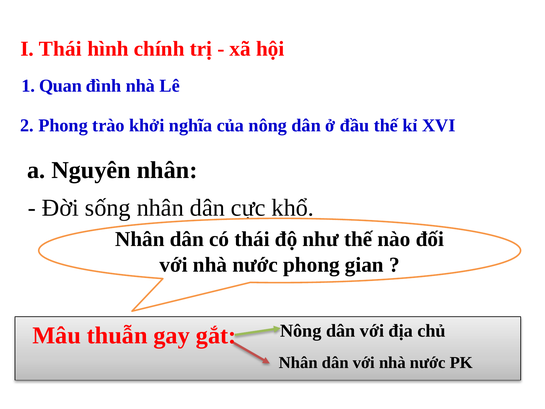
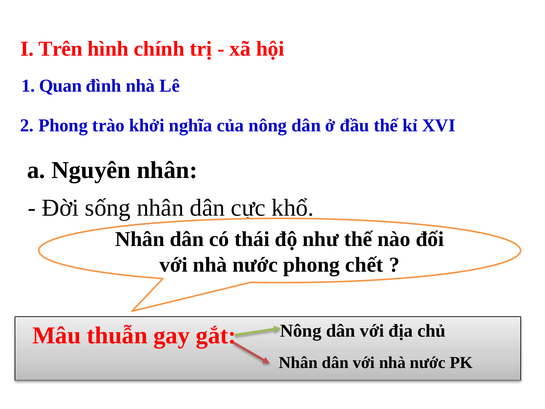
I Thái: Thái -> Trên
gian: gian -> chết
